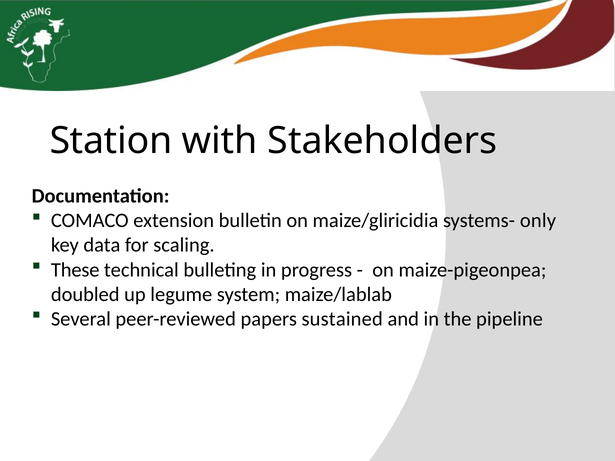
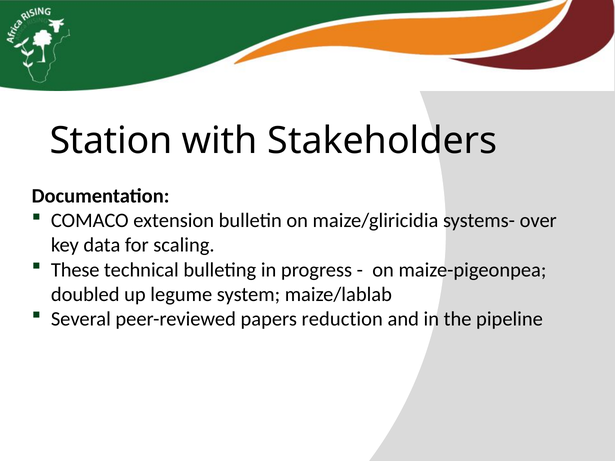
only: only -> over
sustained: sustained -> reduction
